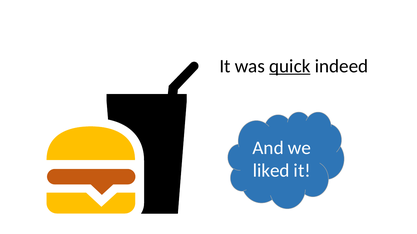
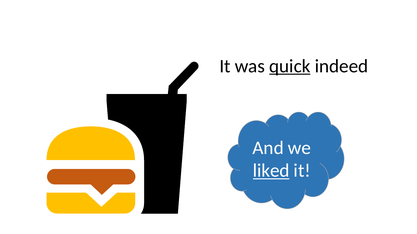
liked underline: none -> present
